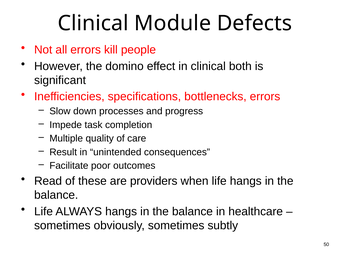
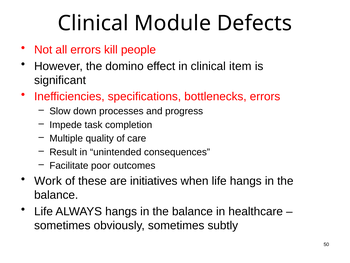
both: both -> item
Read: Read -> Work
providers: providers -> initiatives
